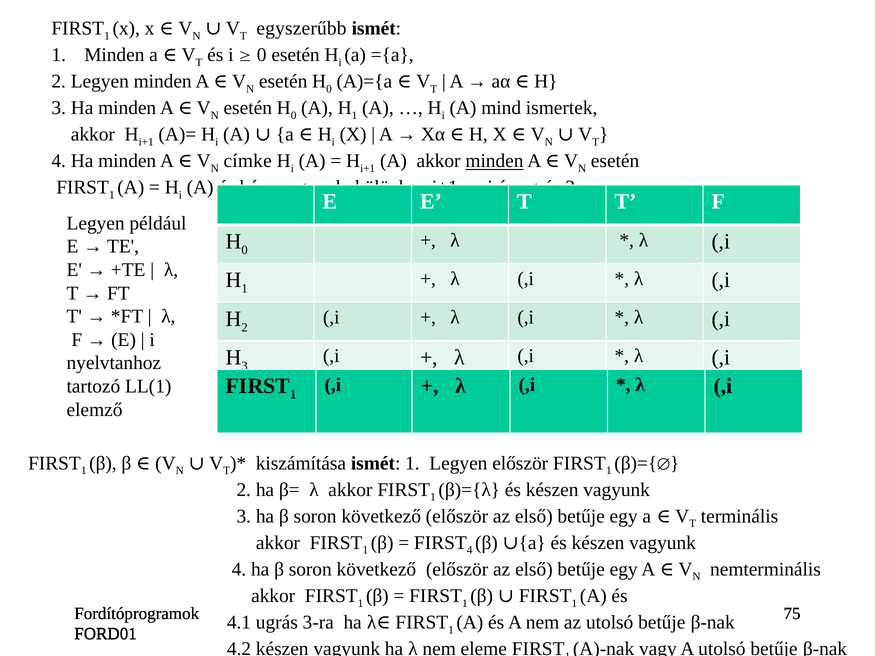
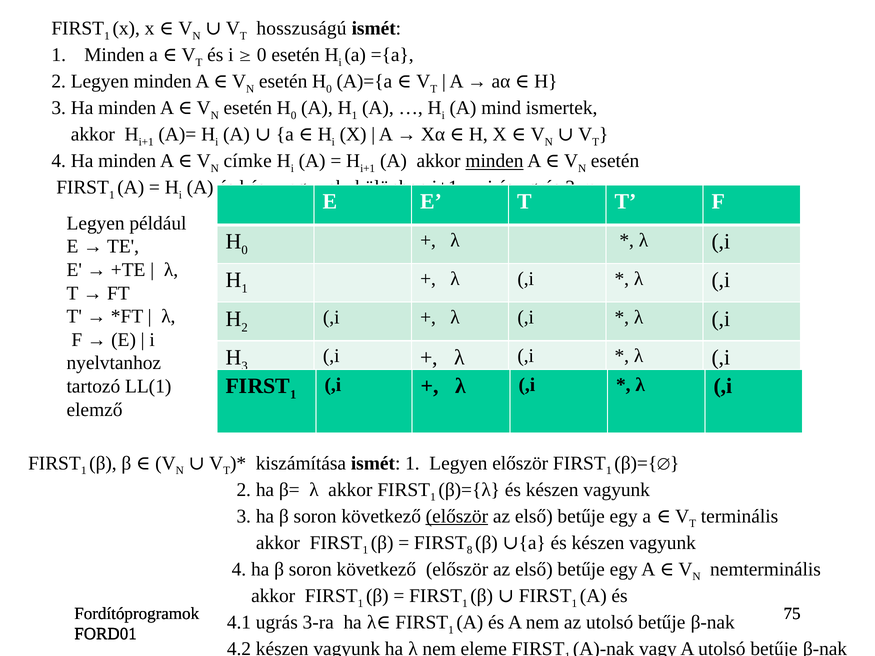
egyszerűbb: egyszerűbb -> hosszuságú
először at (457, 516) underline: none -> present
4 at (470, 550): 4 -> 8
